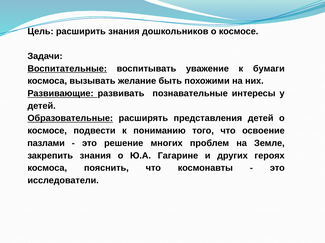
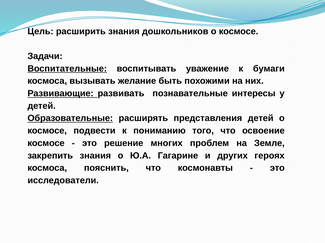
пазлами at (46, 144): пазлами -> космосе
